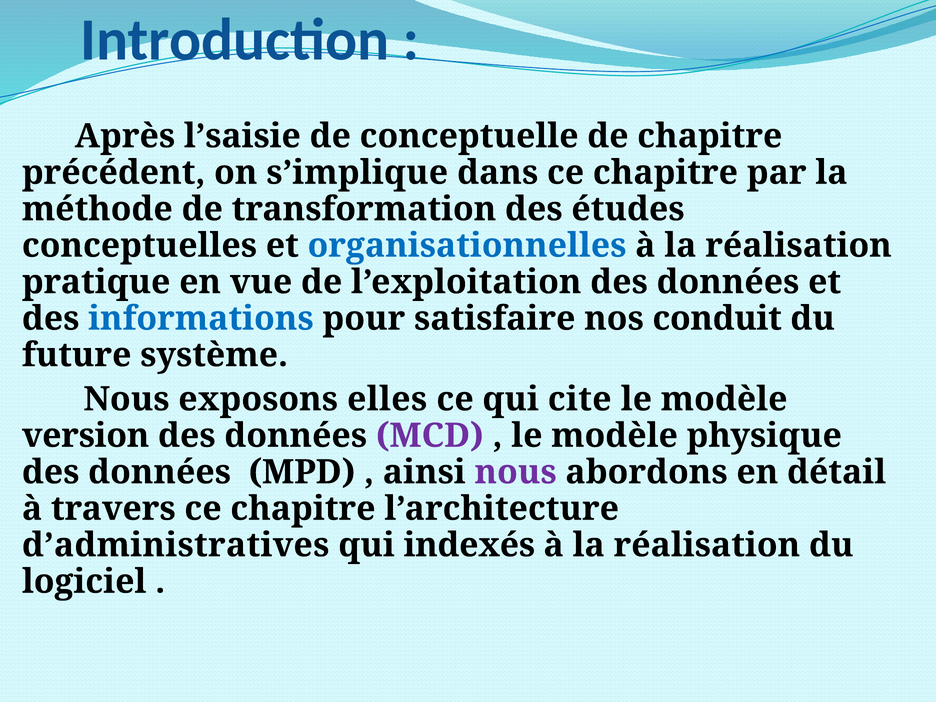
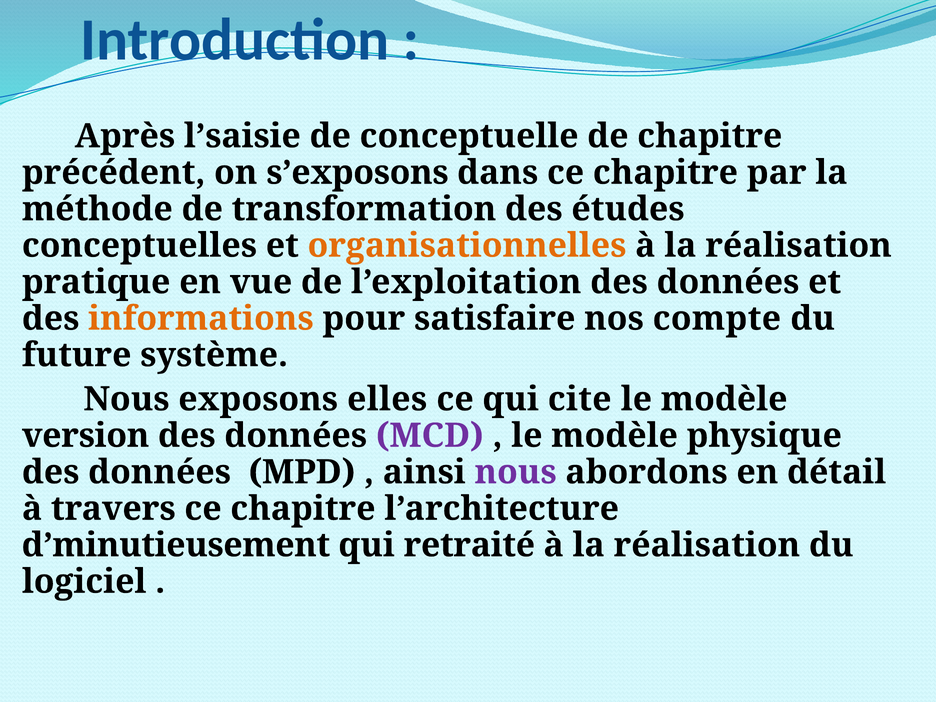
s’implique: s’implique -> s’exposons
organisationnelles colour: blue -> orange
informations colour: blue -> orange
conduit: conduit -> compte
d’administratives: d’administratives -> d’minutieusement
indexés: indexés -> retraité
